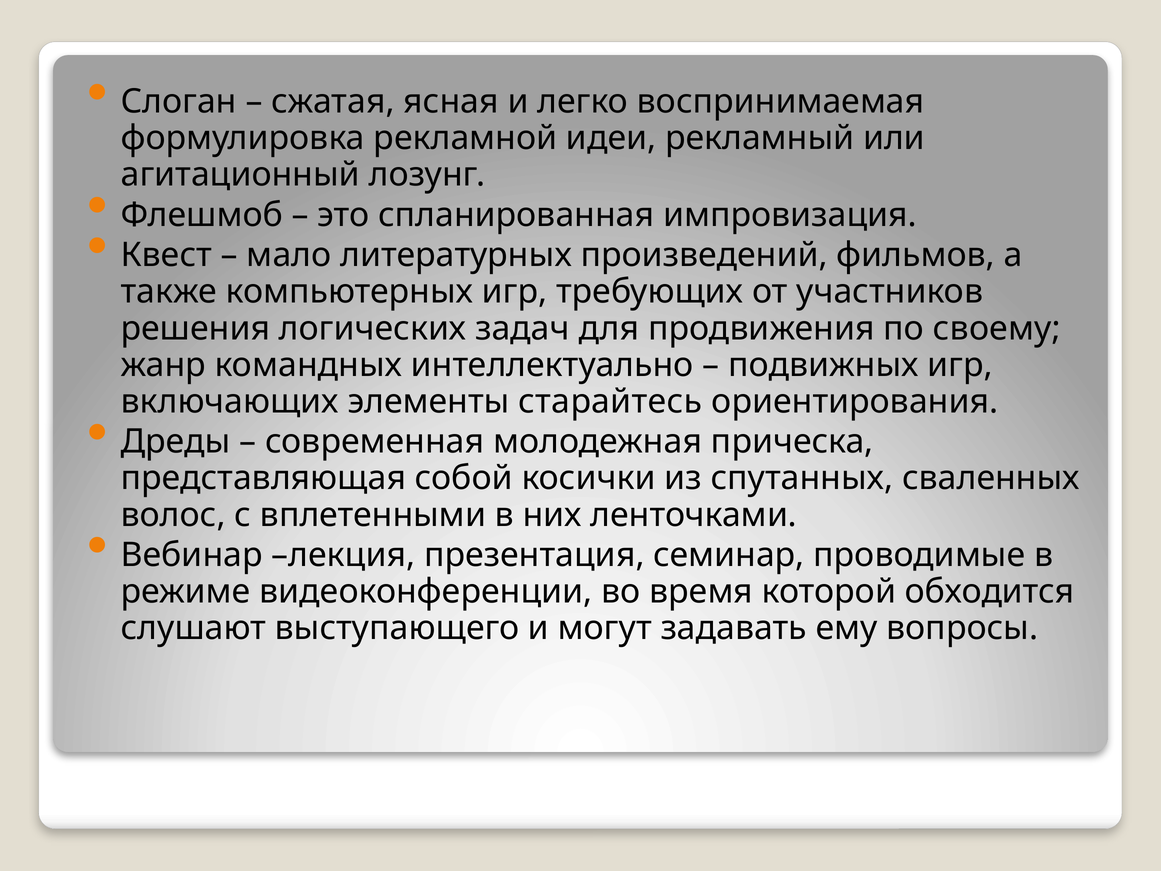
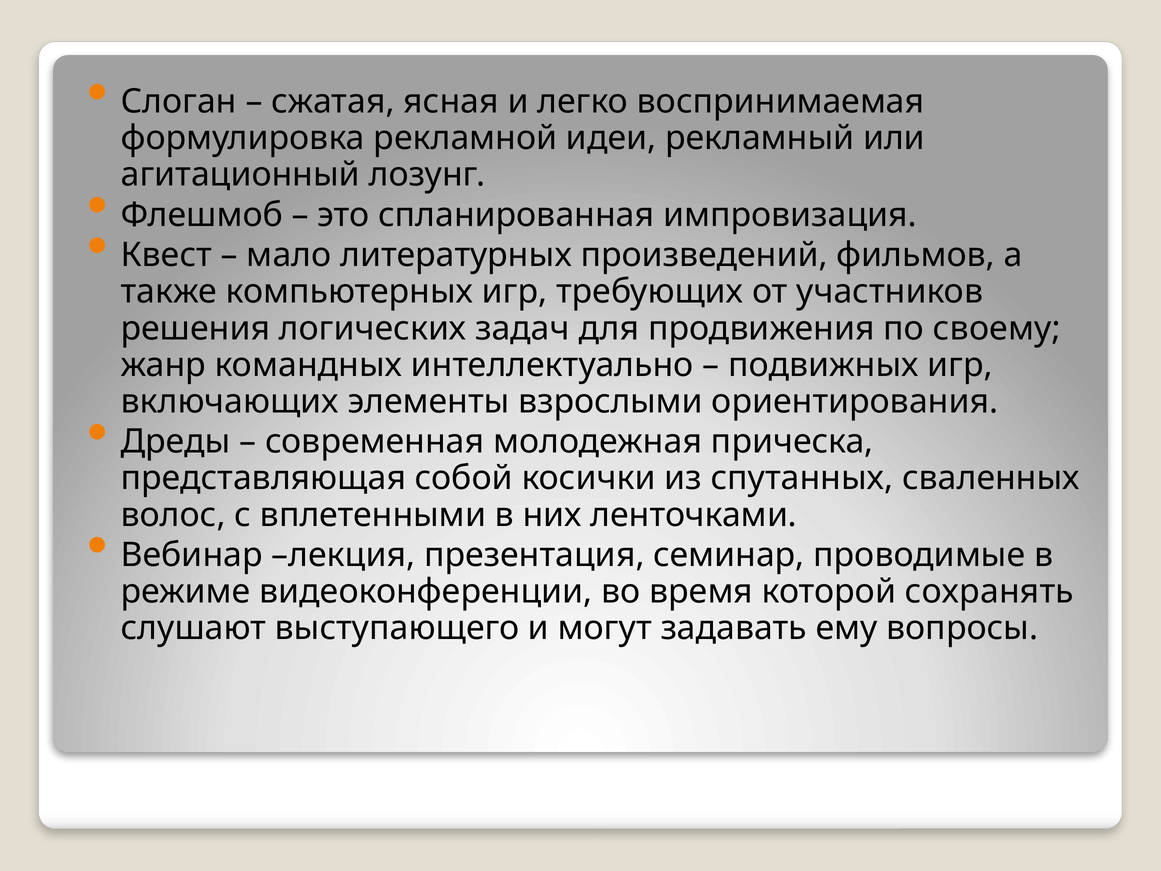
старайтесь: старайтесь -> взрослыми
обходится: обходится -> сохранять
